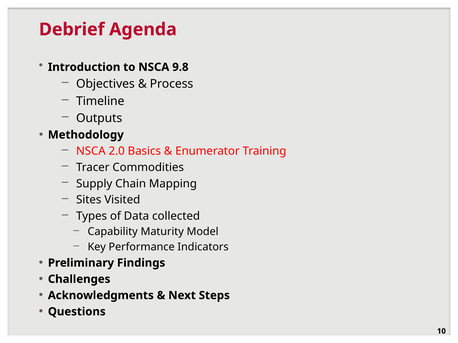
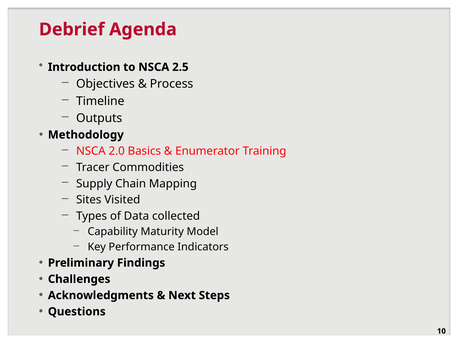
9.8: 9.8 -> 2.5
